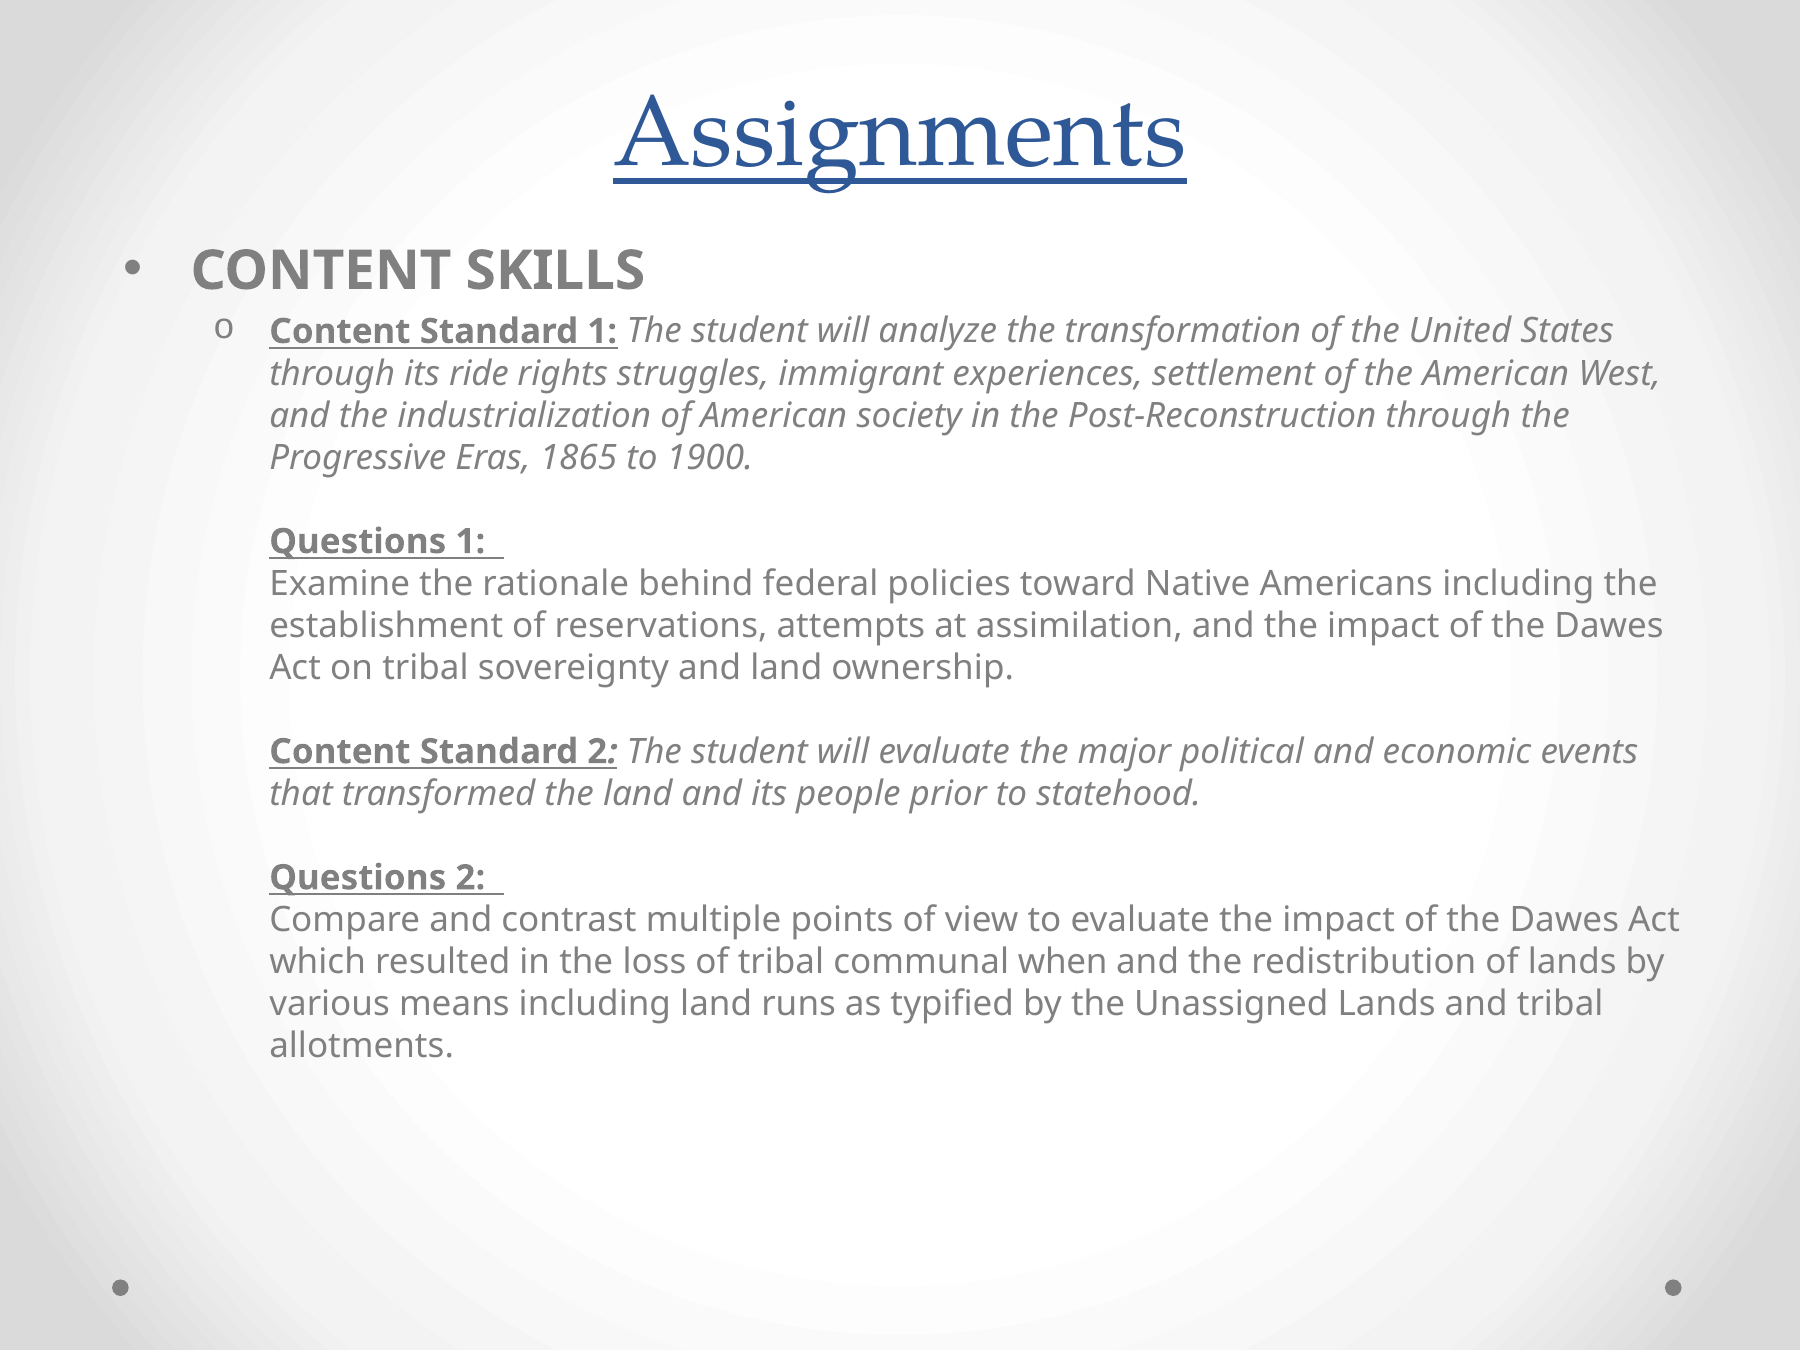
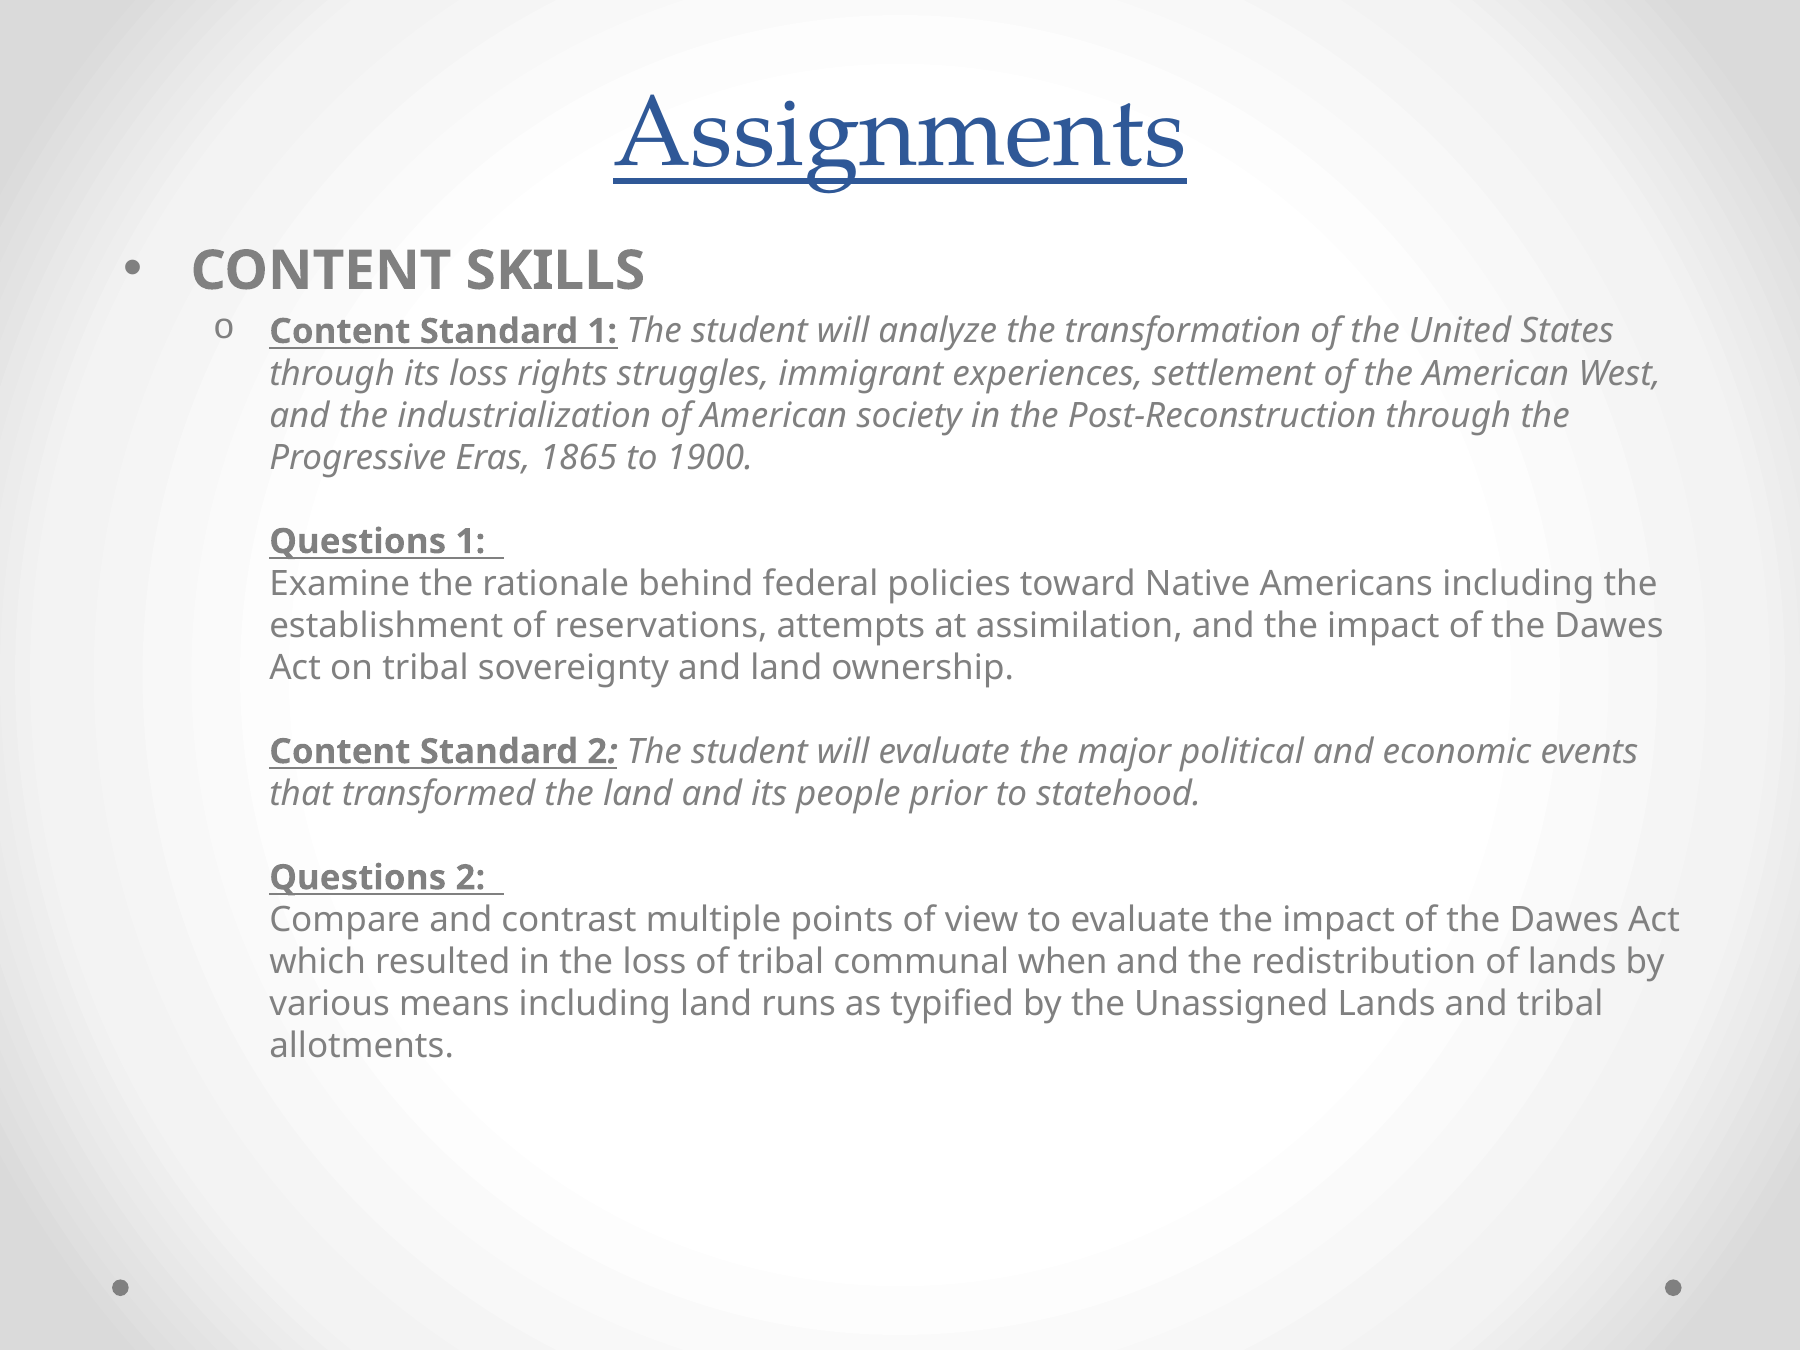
its ride: ride -> loss
